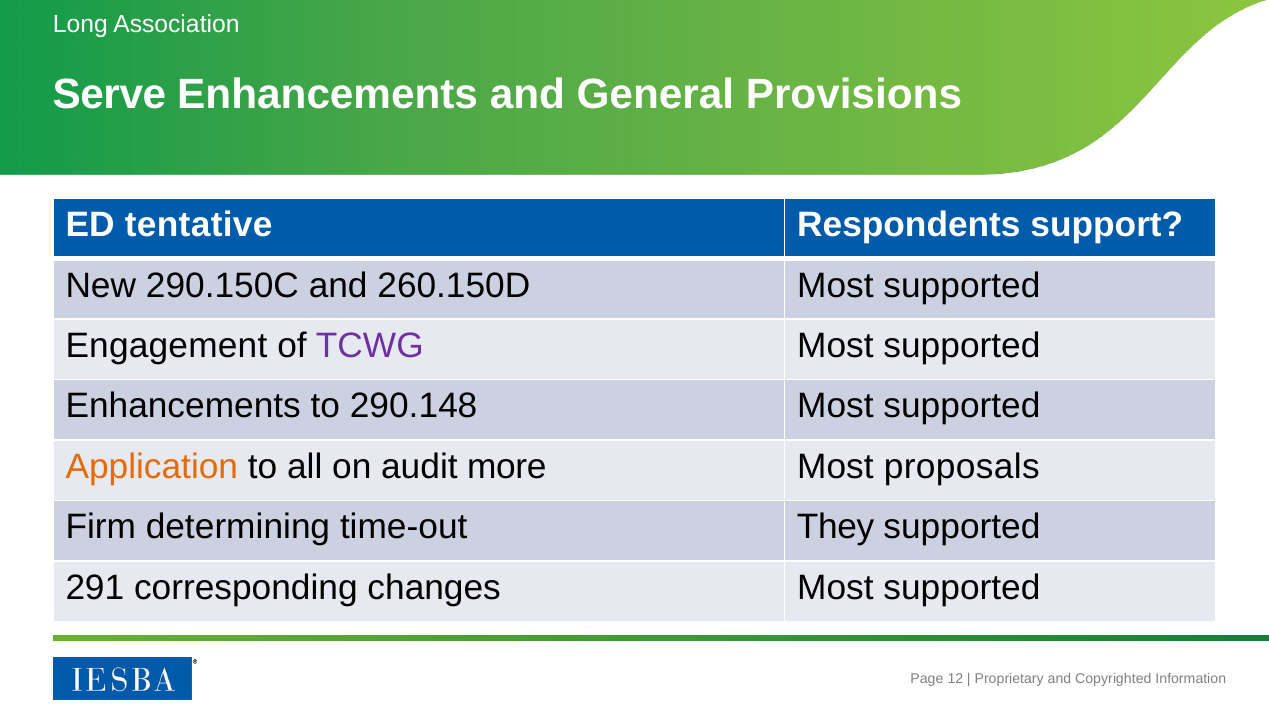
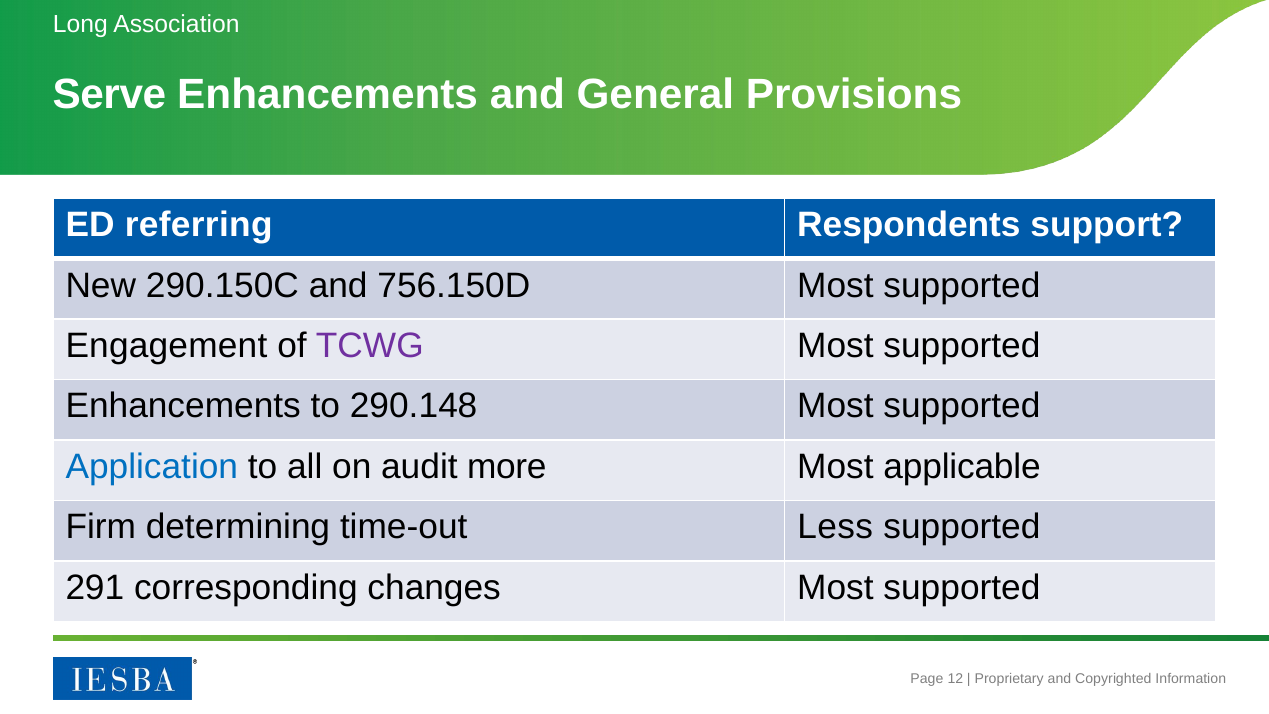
tentative: tentative -> referring
260.150D: 260.150D -> 756.150D
Application colour: orange -> blue
proposals: proposals -> applicable
They: They -> Less
